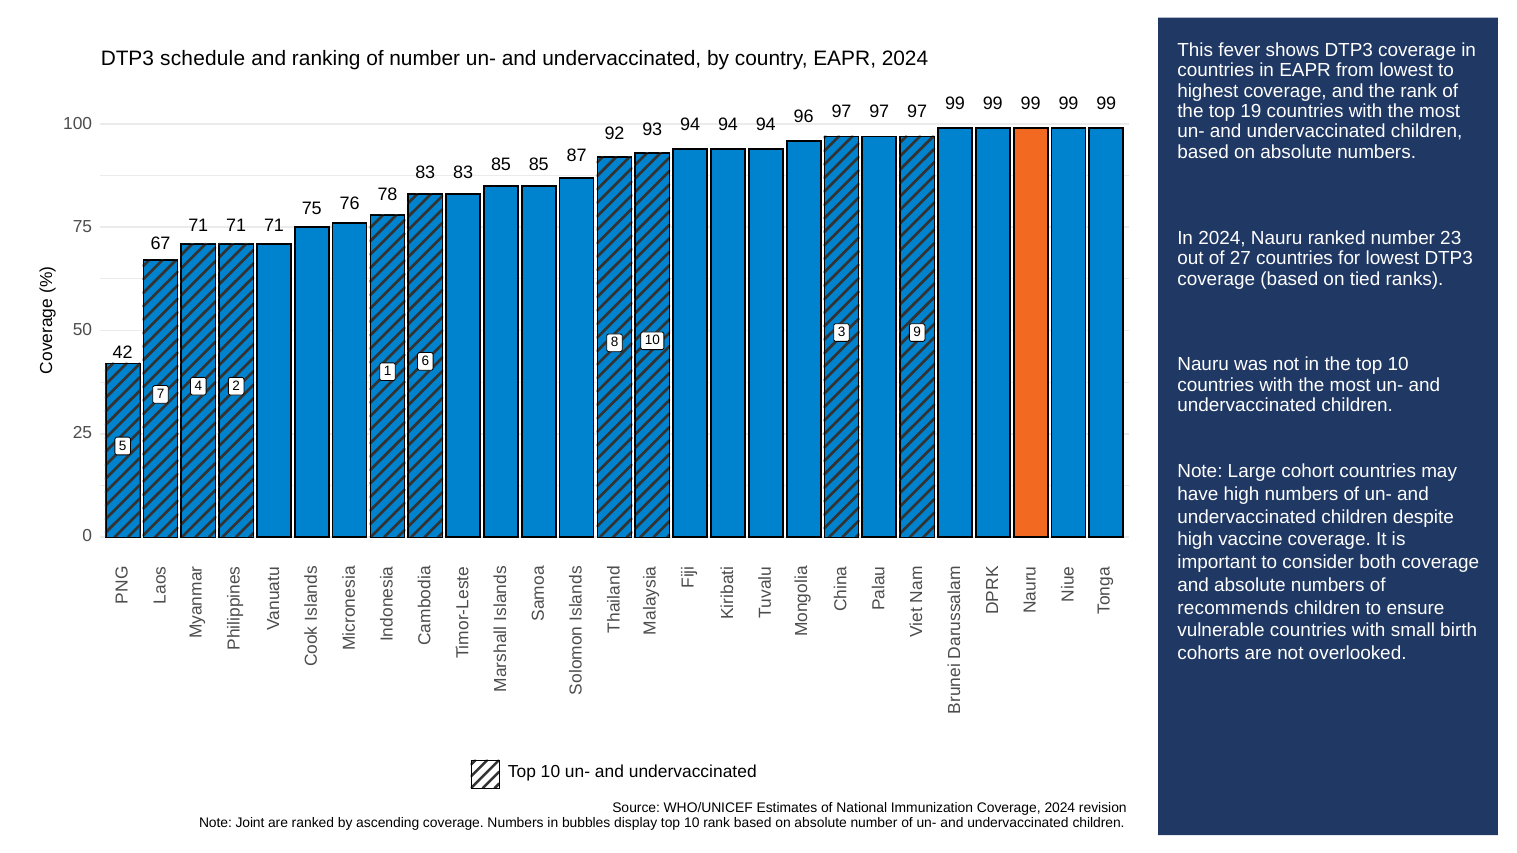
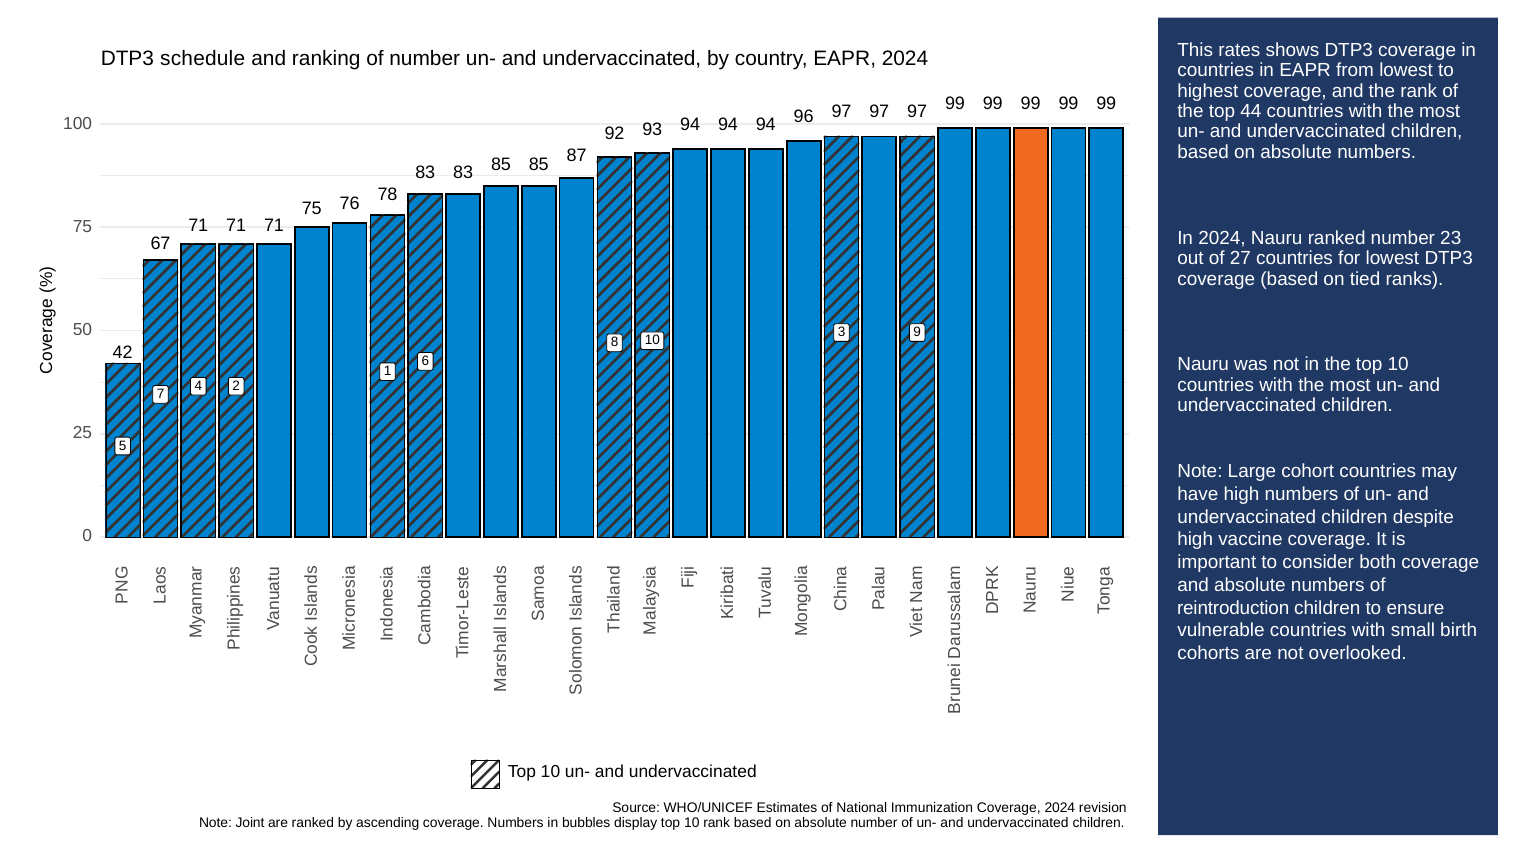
fever: fever -> rates
19: 19 -> 44
recommends: recommends -> reintroduction
